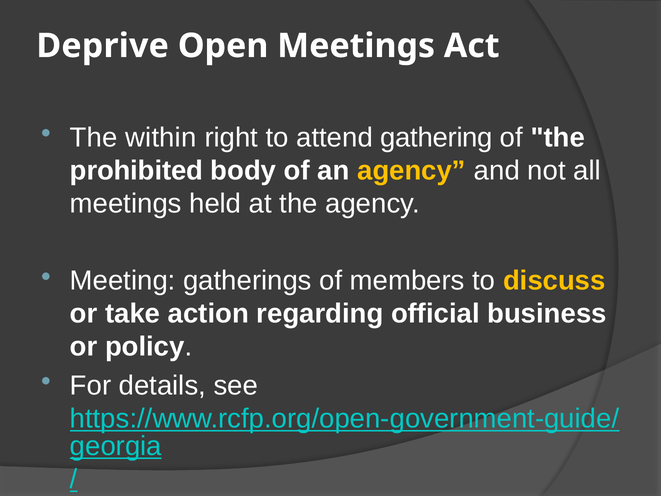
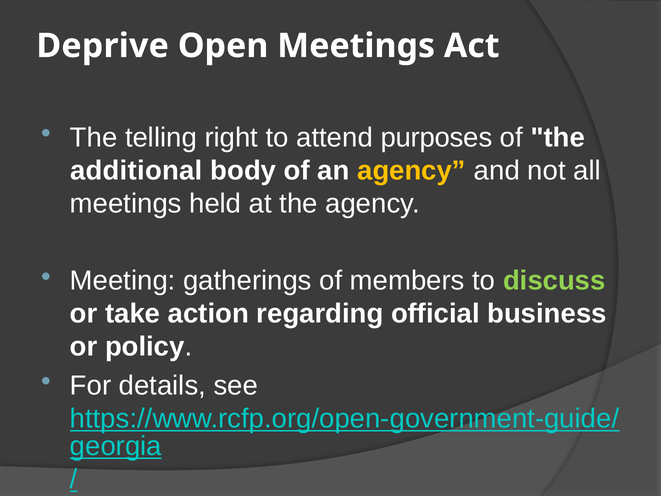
within: within -> telling
gathering: gathering -> purposes
prohibited: prohibited -> additional
discuss colour: yellow -> light green
